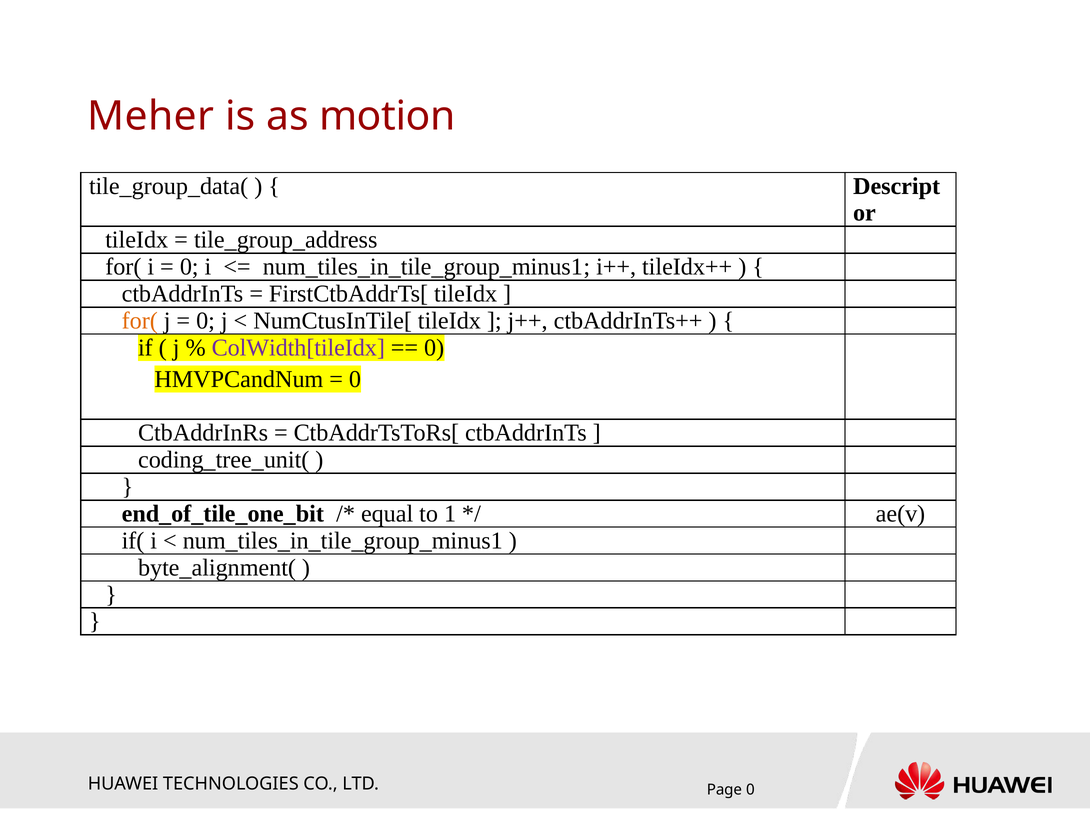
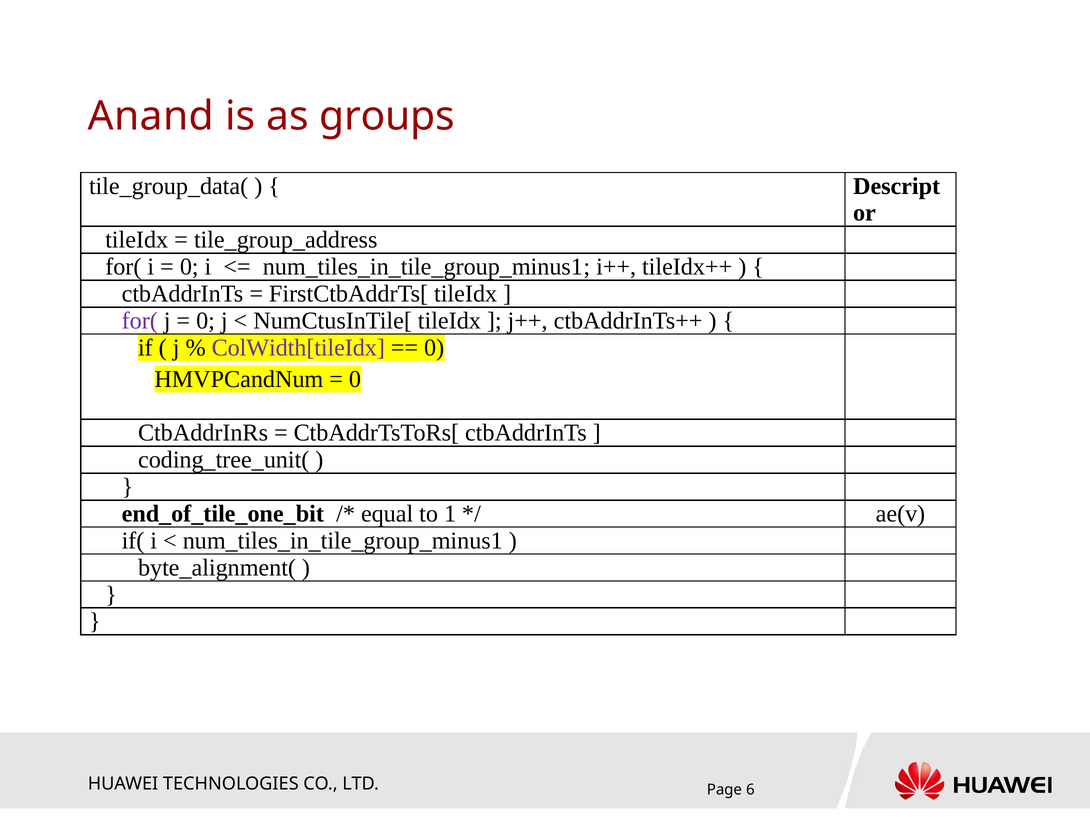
Meher: Meher -> Anand
motion: motion -> groups
for( at (140, 321) colour: orange -> purple
Page 0: 0 -> 6
